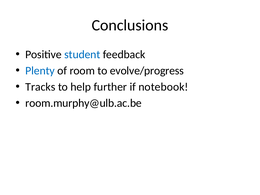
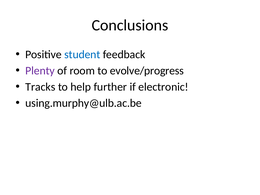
Plenty colour: blue -> purple
notebook: notebook -> electronic
room.murphy@ulb.ac.be: room.murphy@ulb.ac.be -> using.murphy@ulb.ac.be
